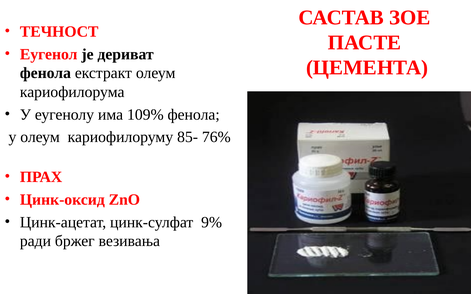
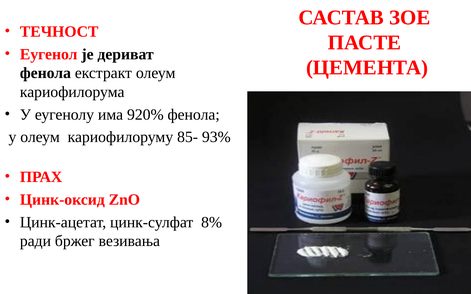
109%: 109% -> 920%
76%: 76% -> 93%
9%: 9% -> 8%
